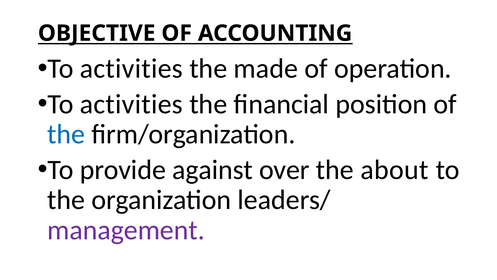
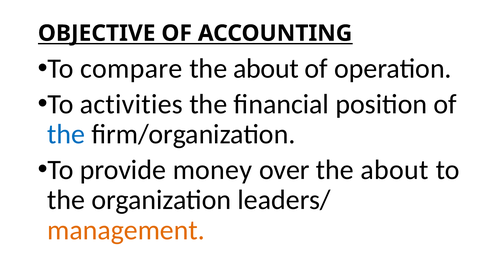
activities at (131, 69): activities -> compare
made at (266, 69): made -> about
against: against -> money
management colour: purple -> orange
